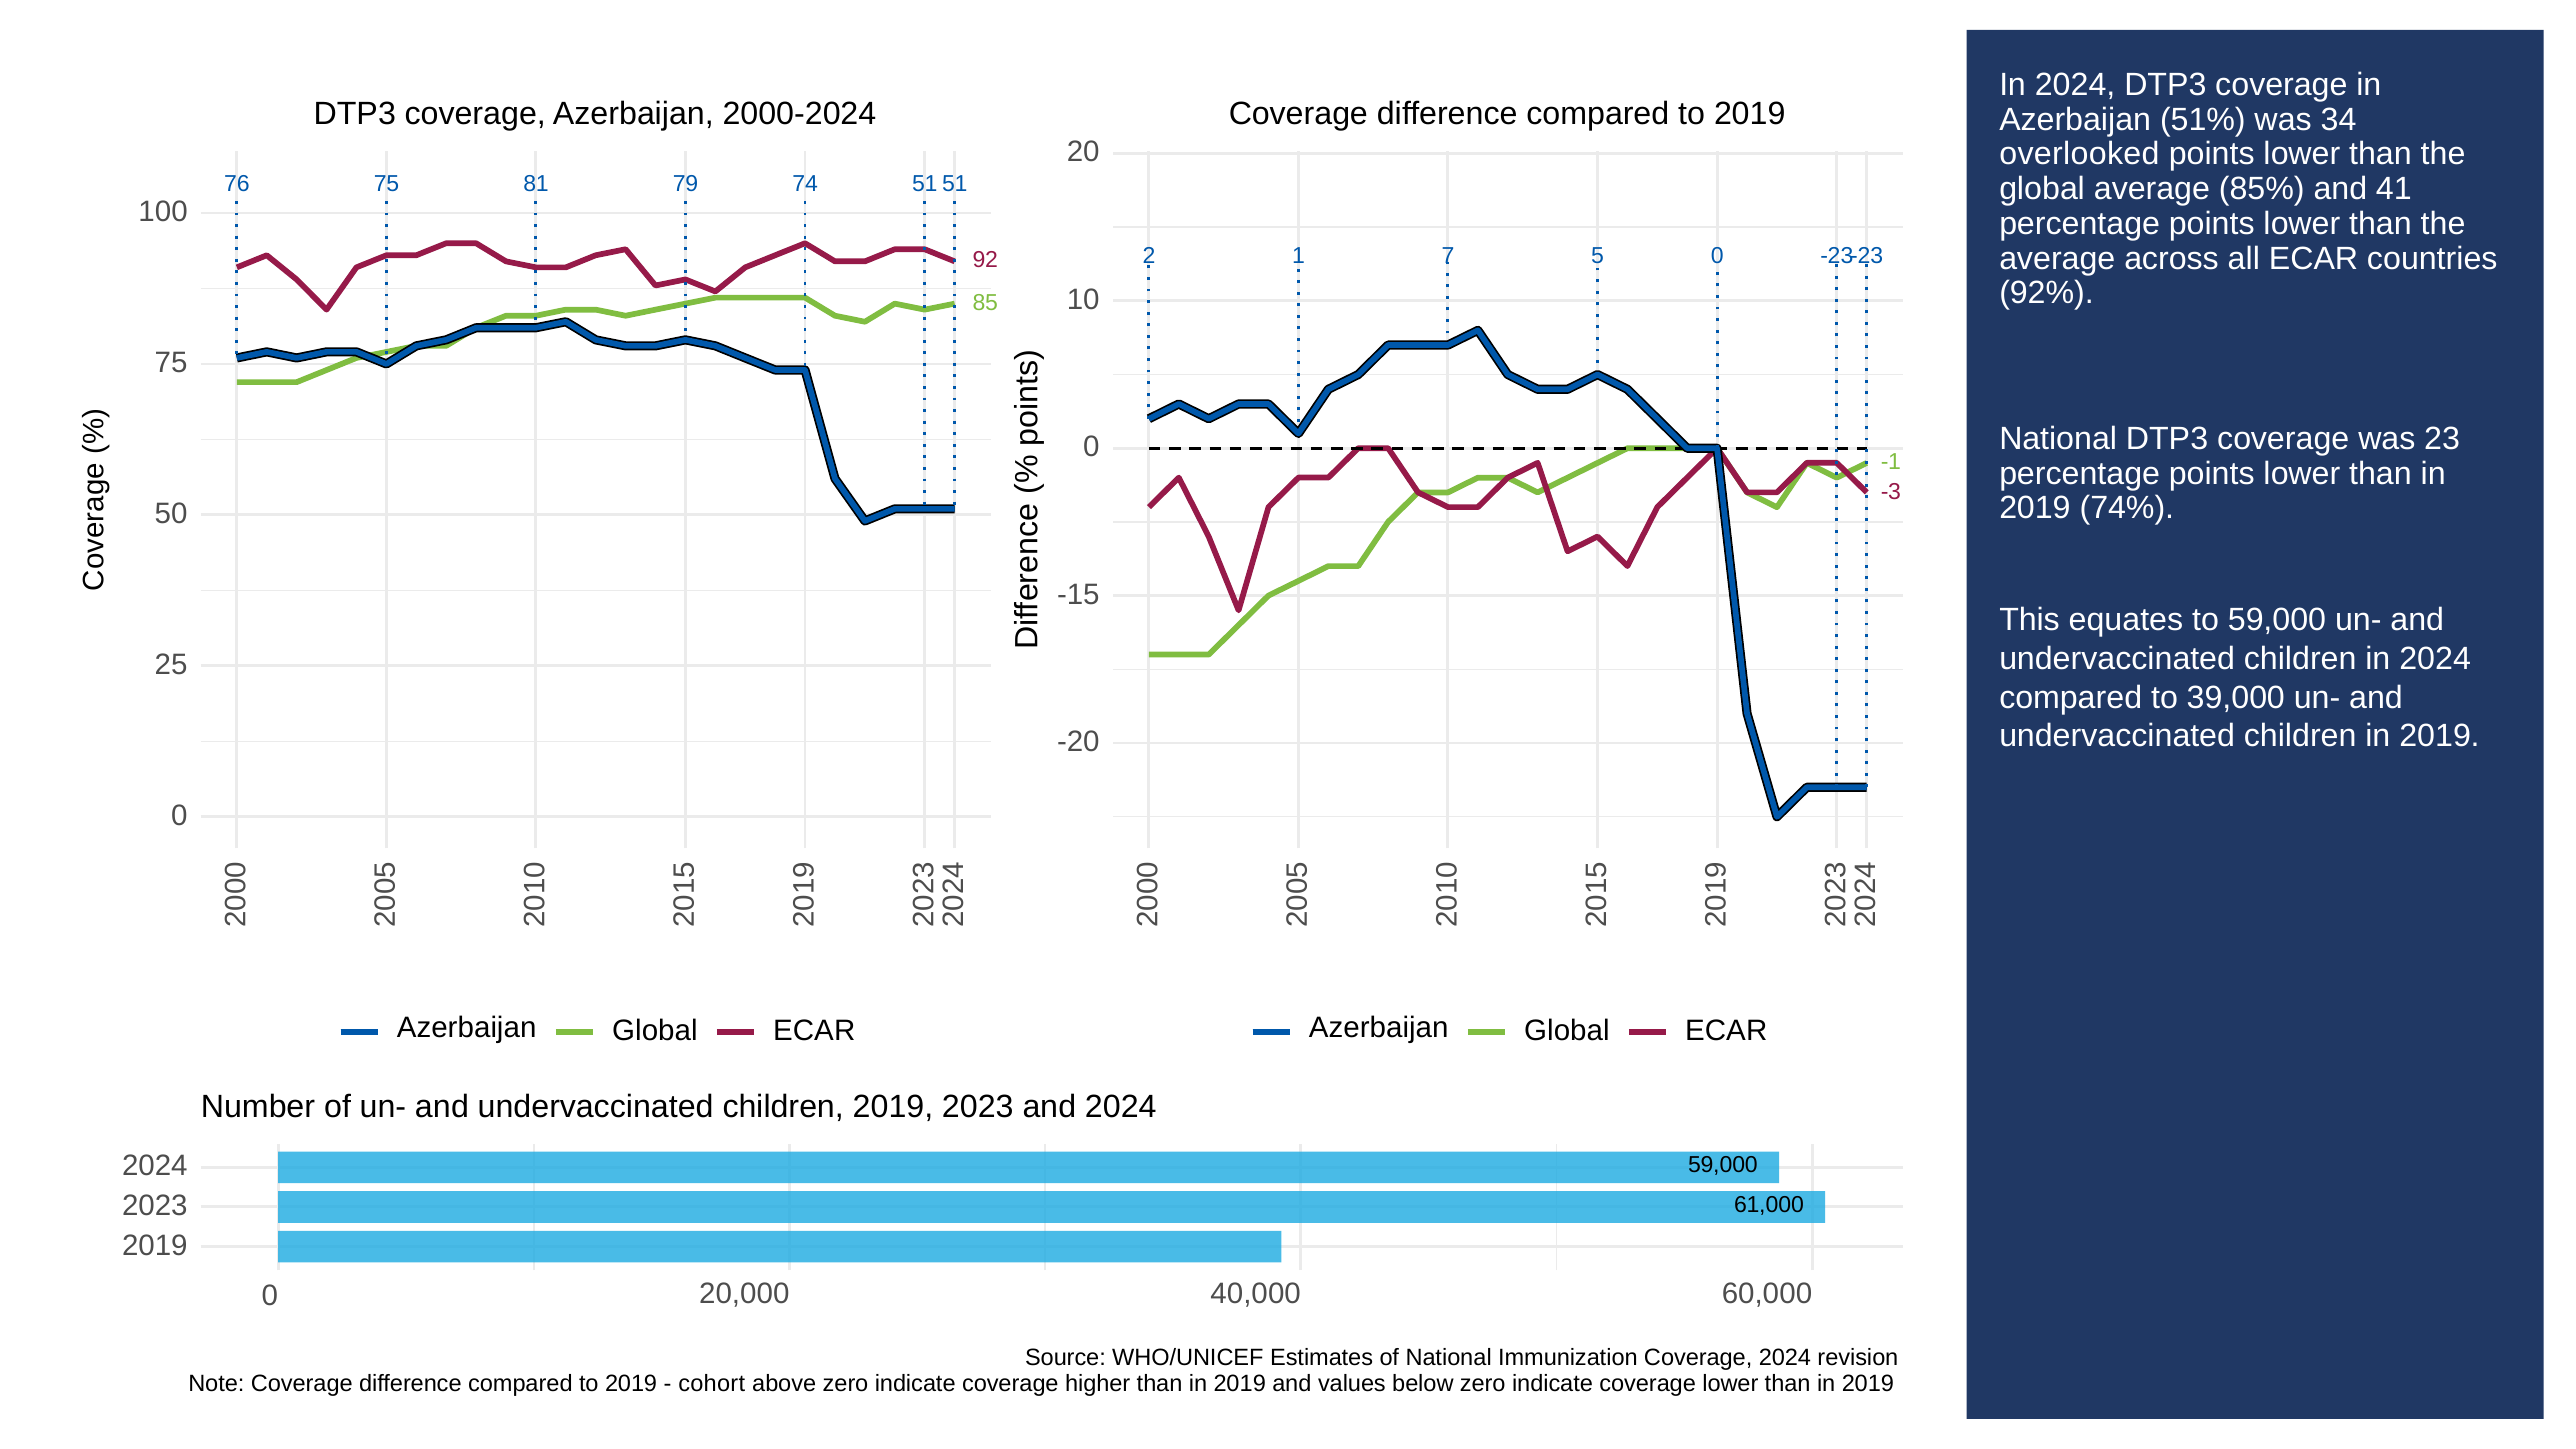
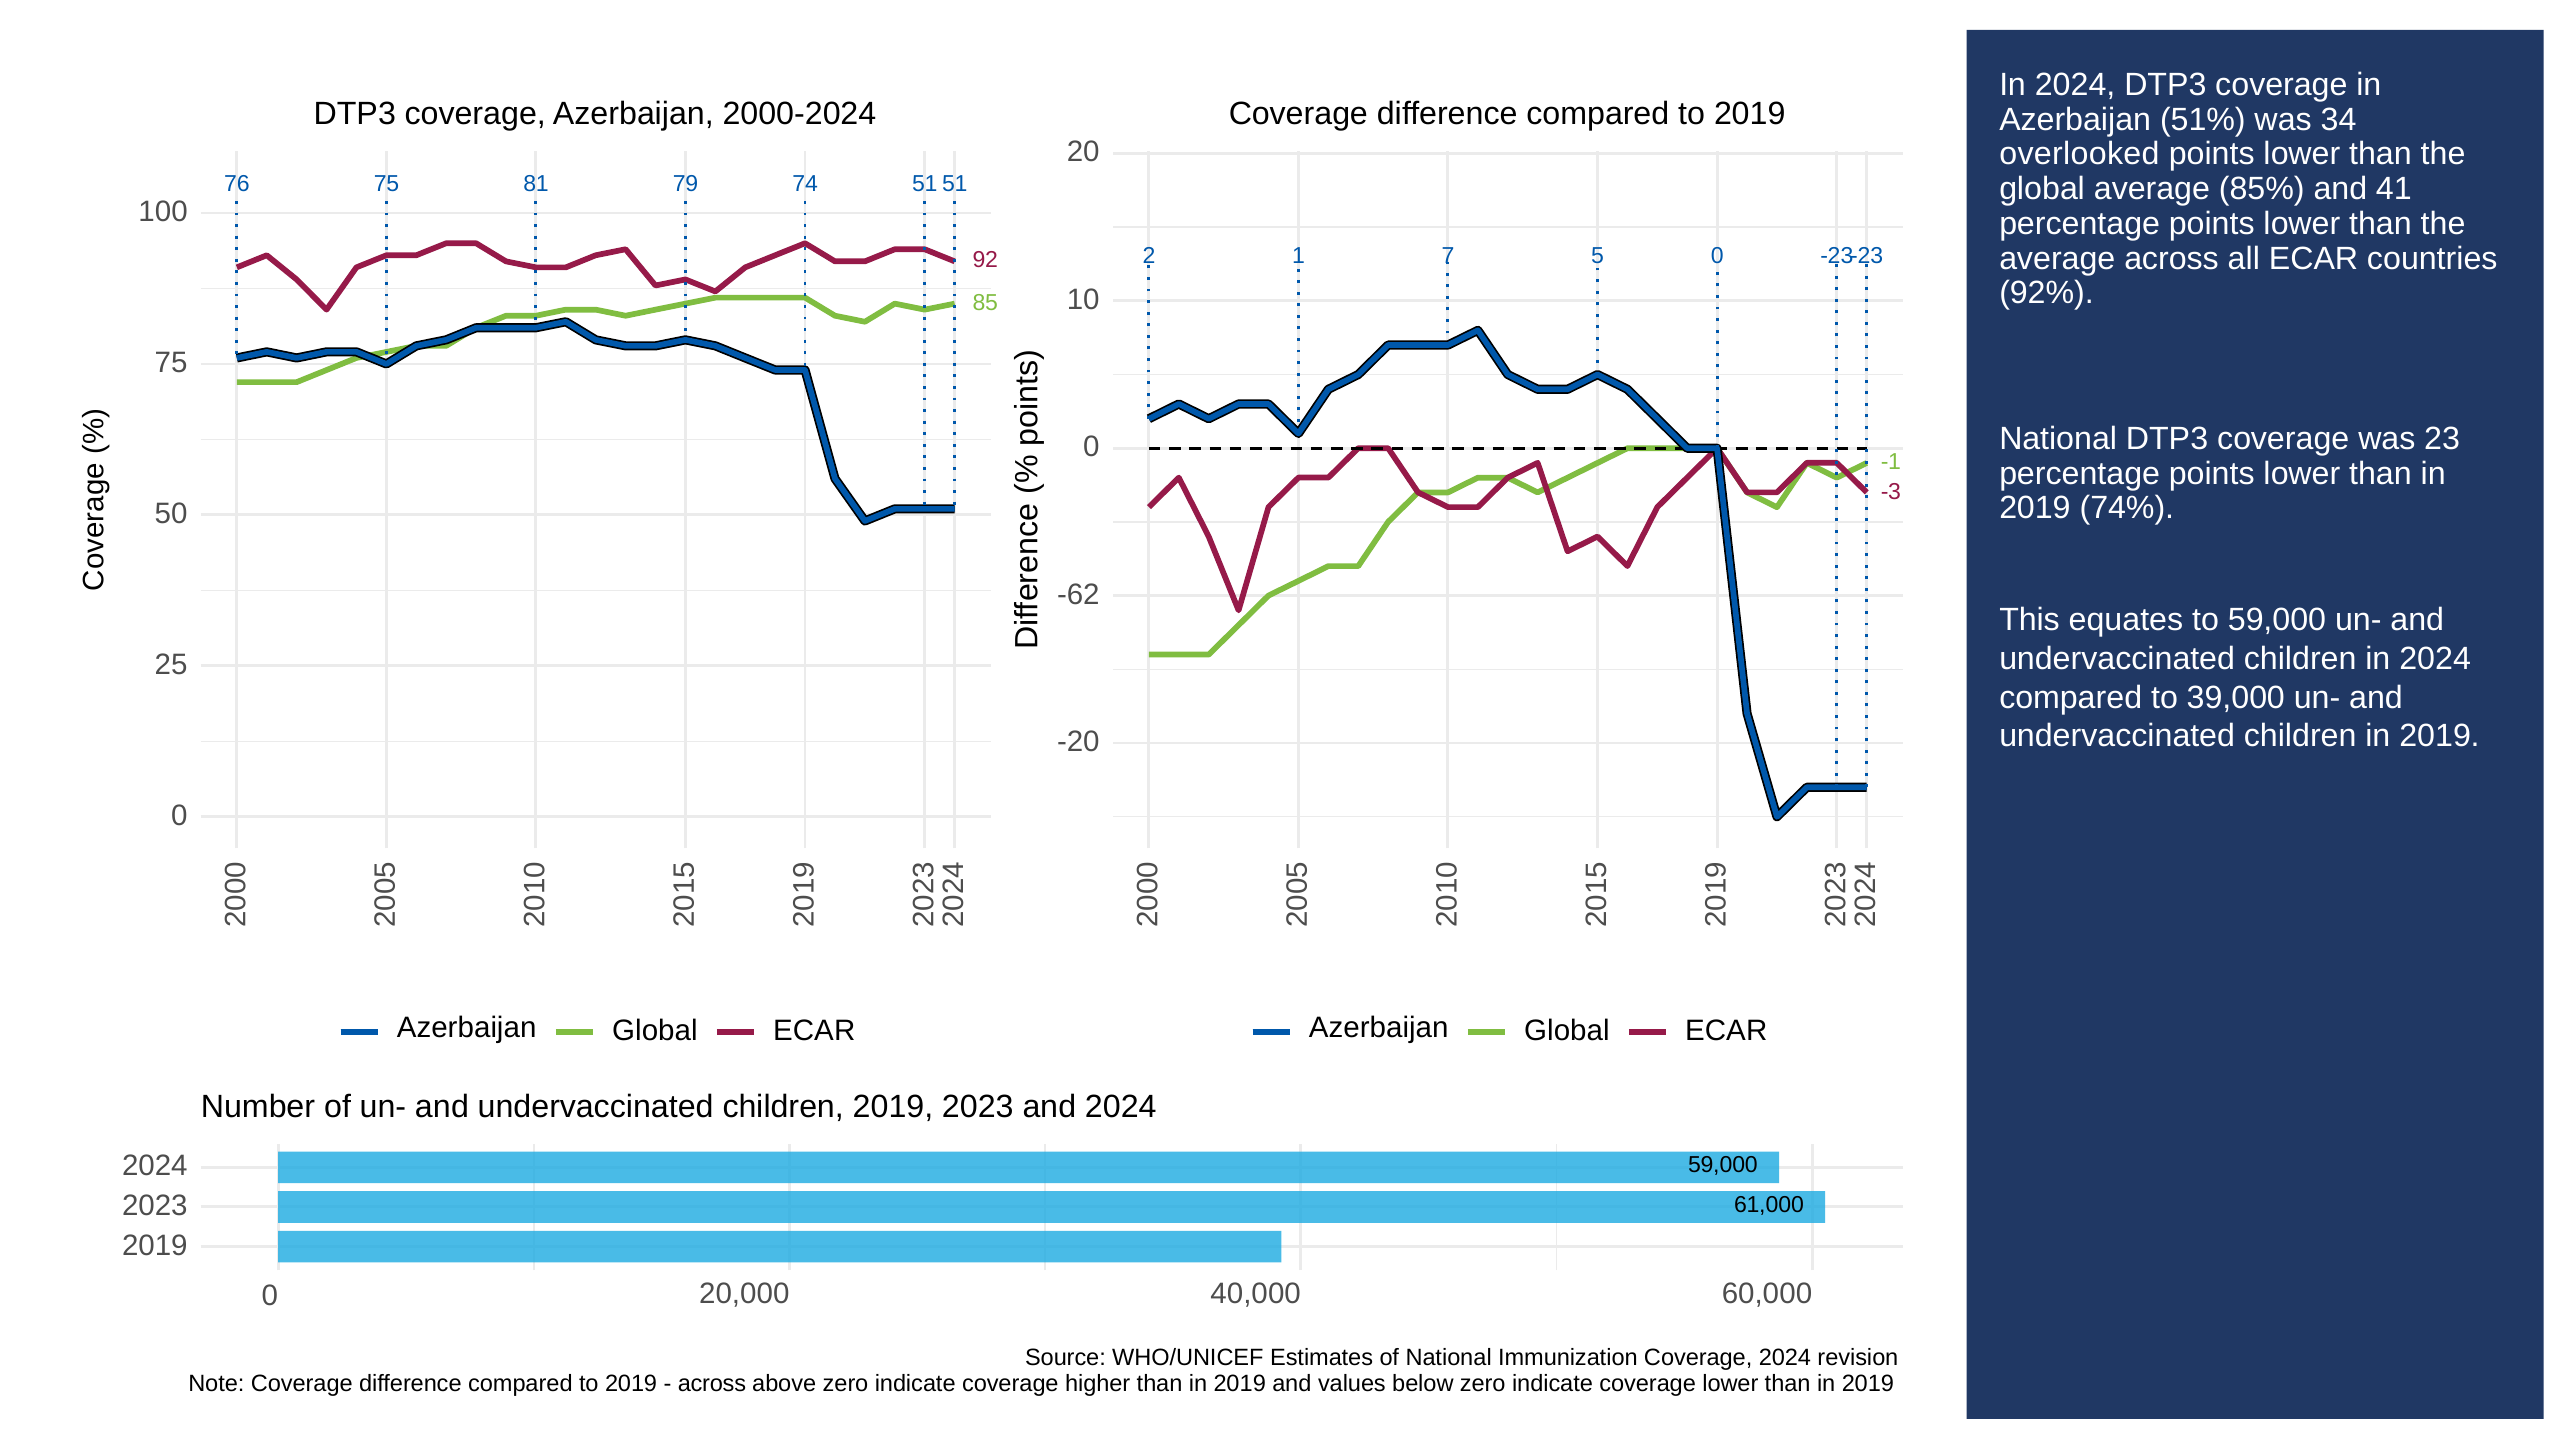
-15: -15 -> -62
cohort at (712, 1383): cohort -> across
